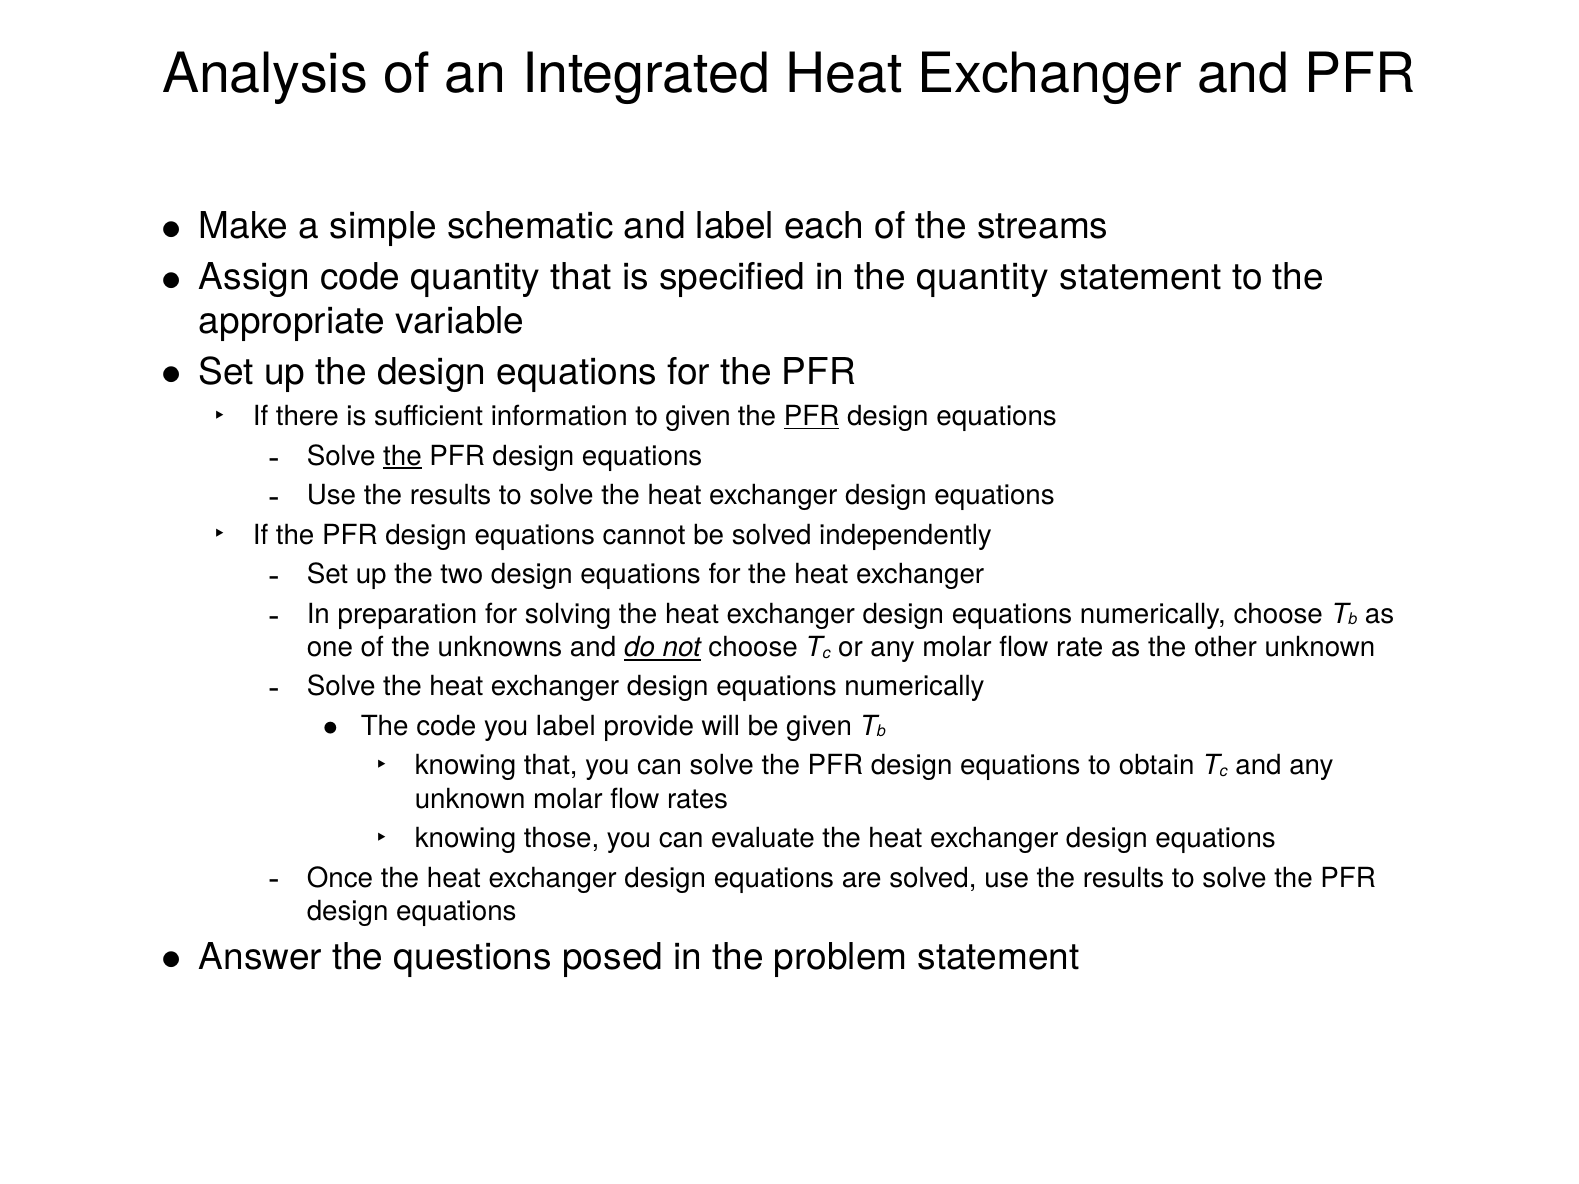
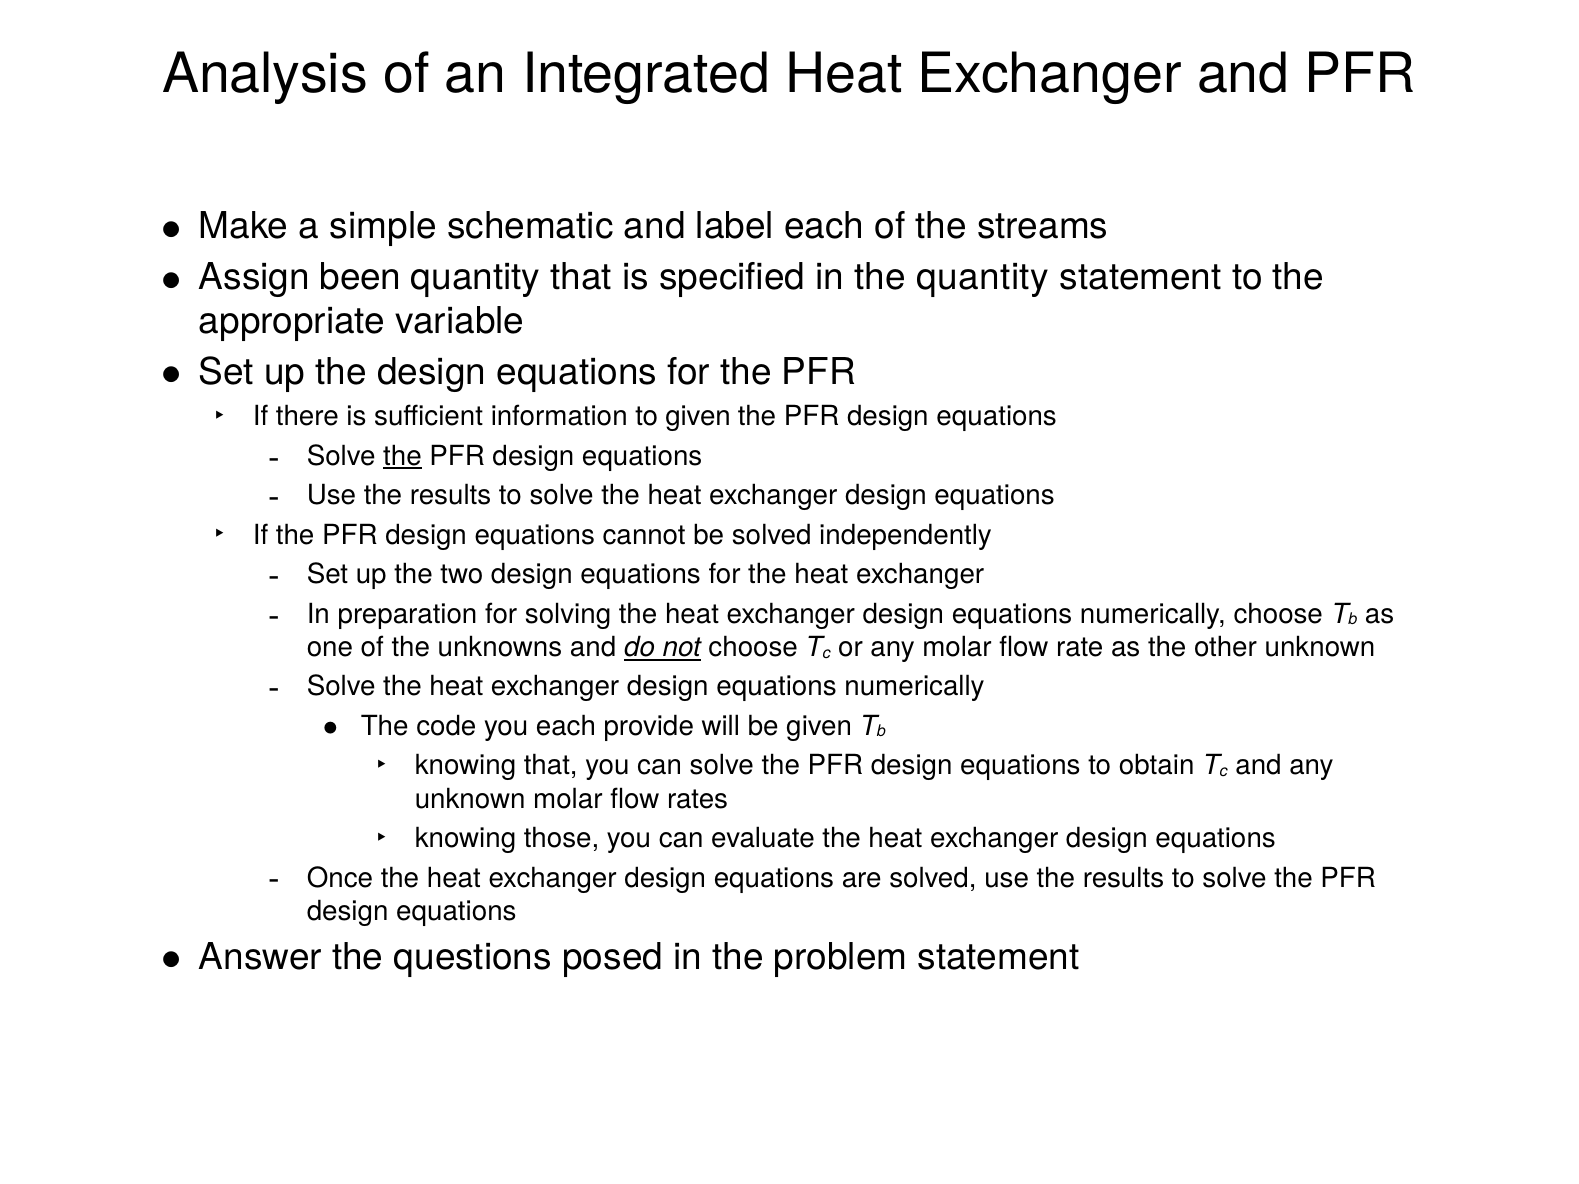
Assign code: code -> been
PFR at (812, 417) underline: present -> none
you label: label -> each
